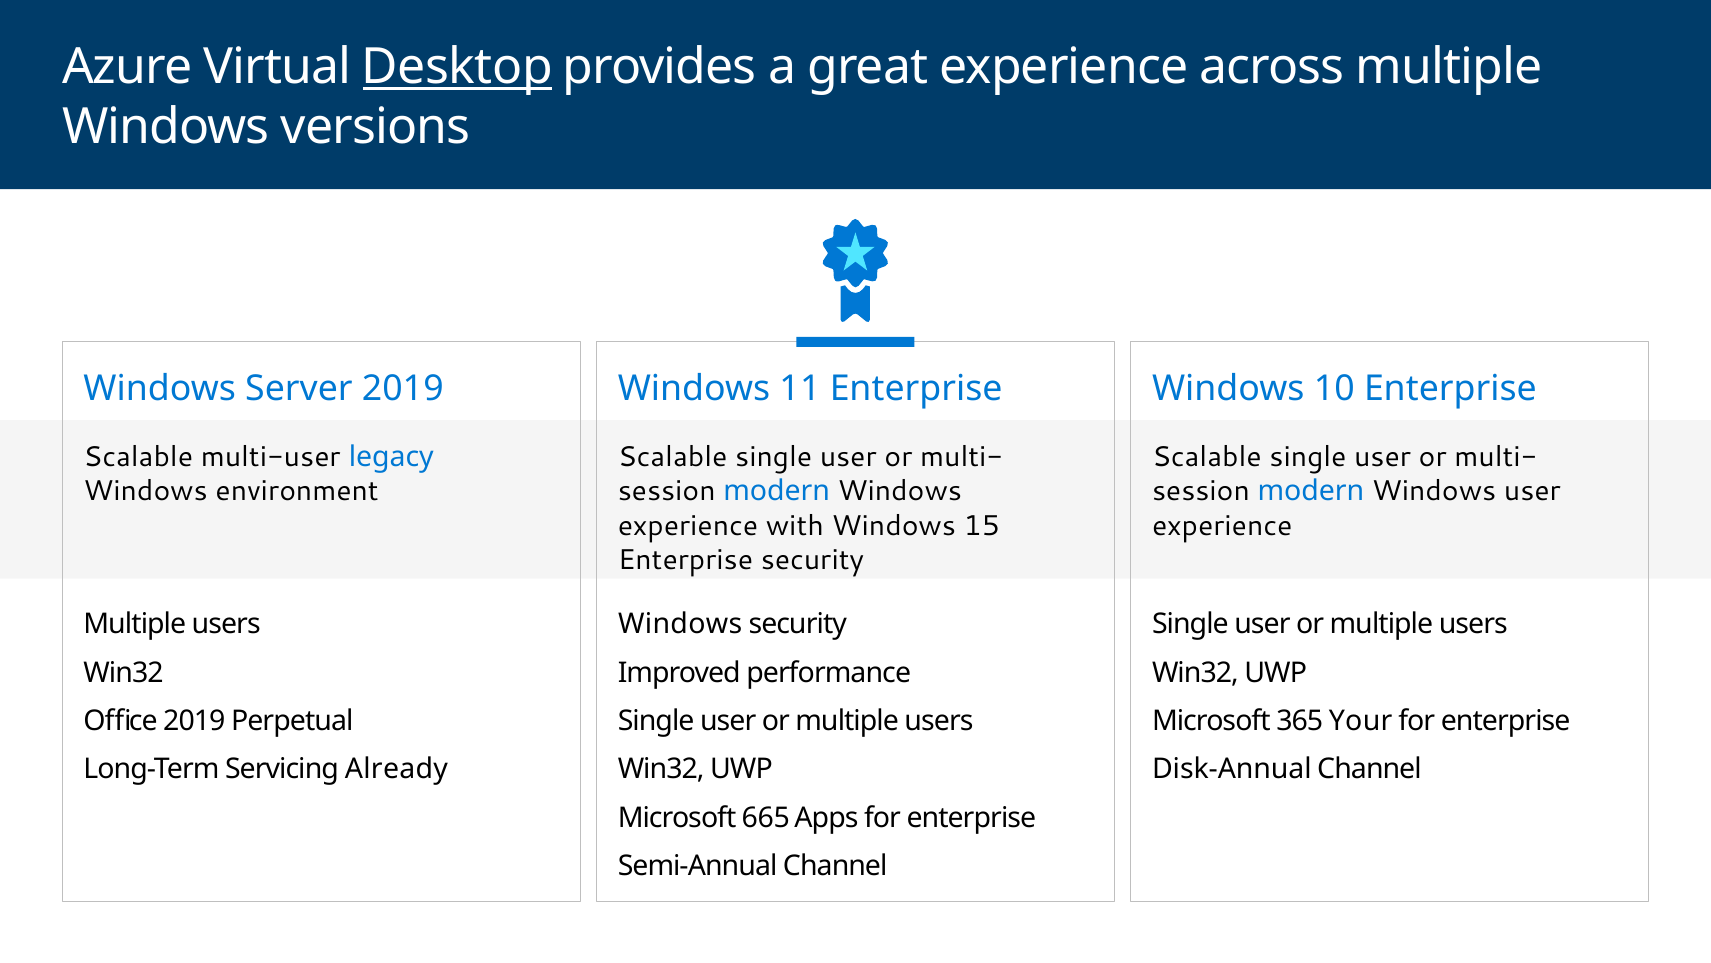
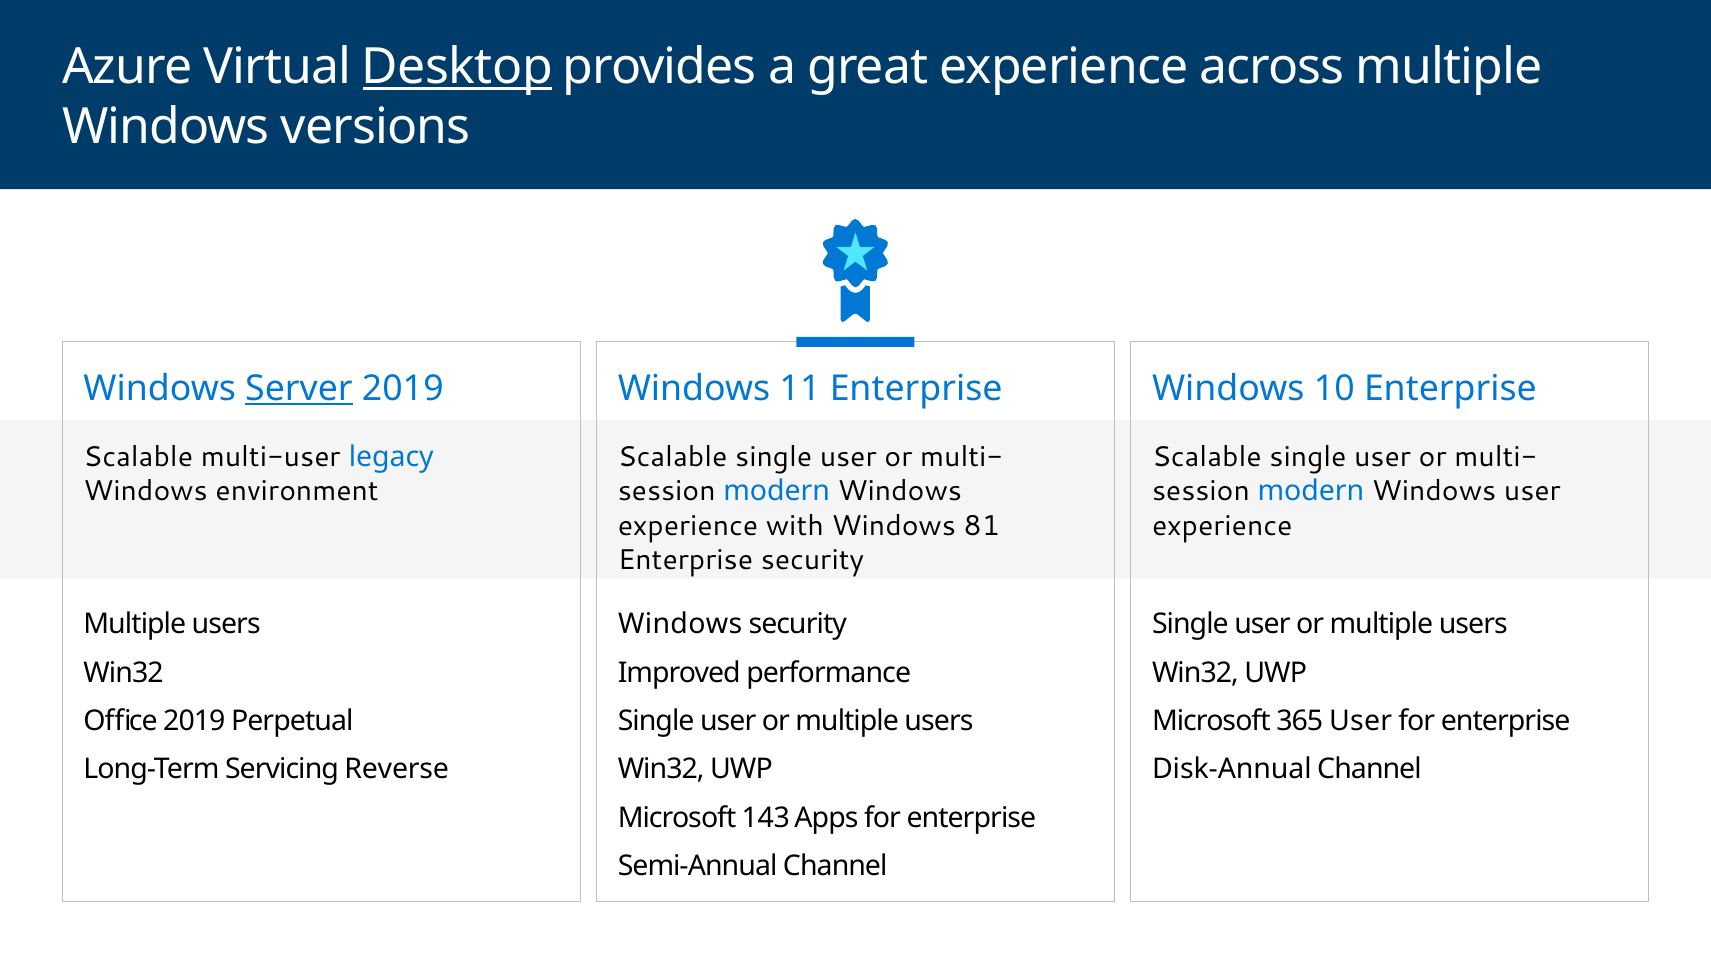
Server underline: none -> present
15: 15 -> 81
365 Your: Your -> User
Already: Already -> Reverse
665: 665 -> 143
